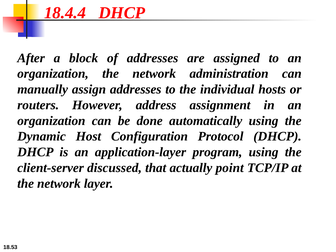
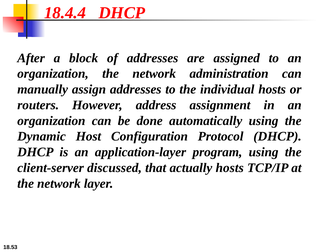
actually point: point -> hosts
